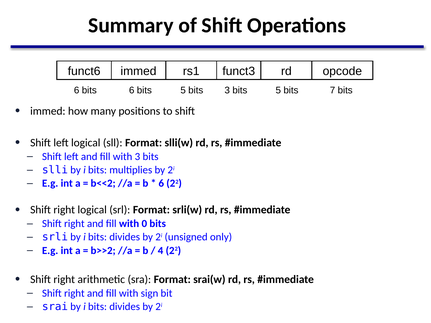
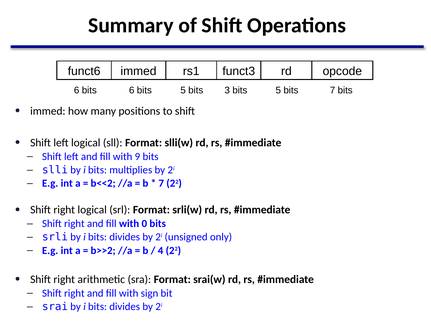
with 3: 3 -> 9
6 at (161, 183): 6 -> 7
